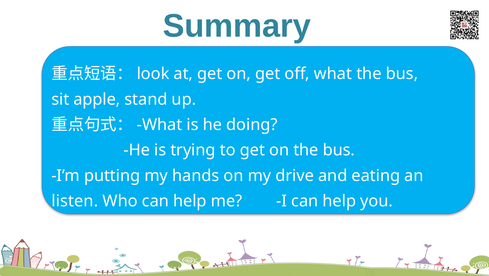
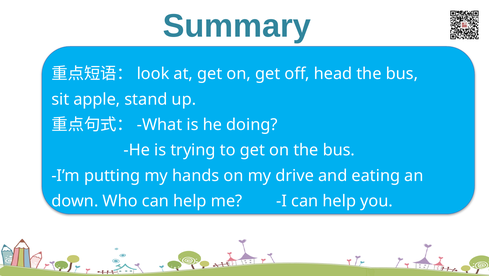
off what: what -> head
listen at (75, 201): listen -> down
